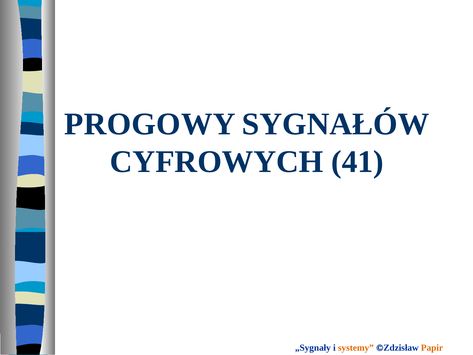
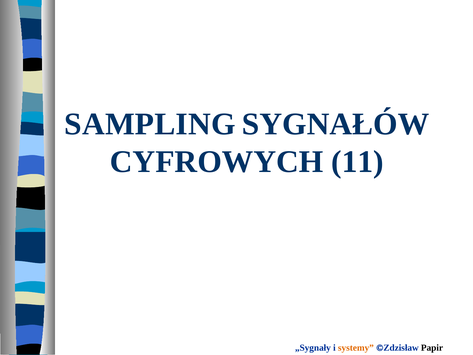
PROGOWY: PROGOWY -> SAMPLING
41: 41 -> 11
Papir colour: orange -> black
